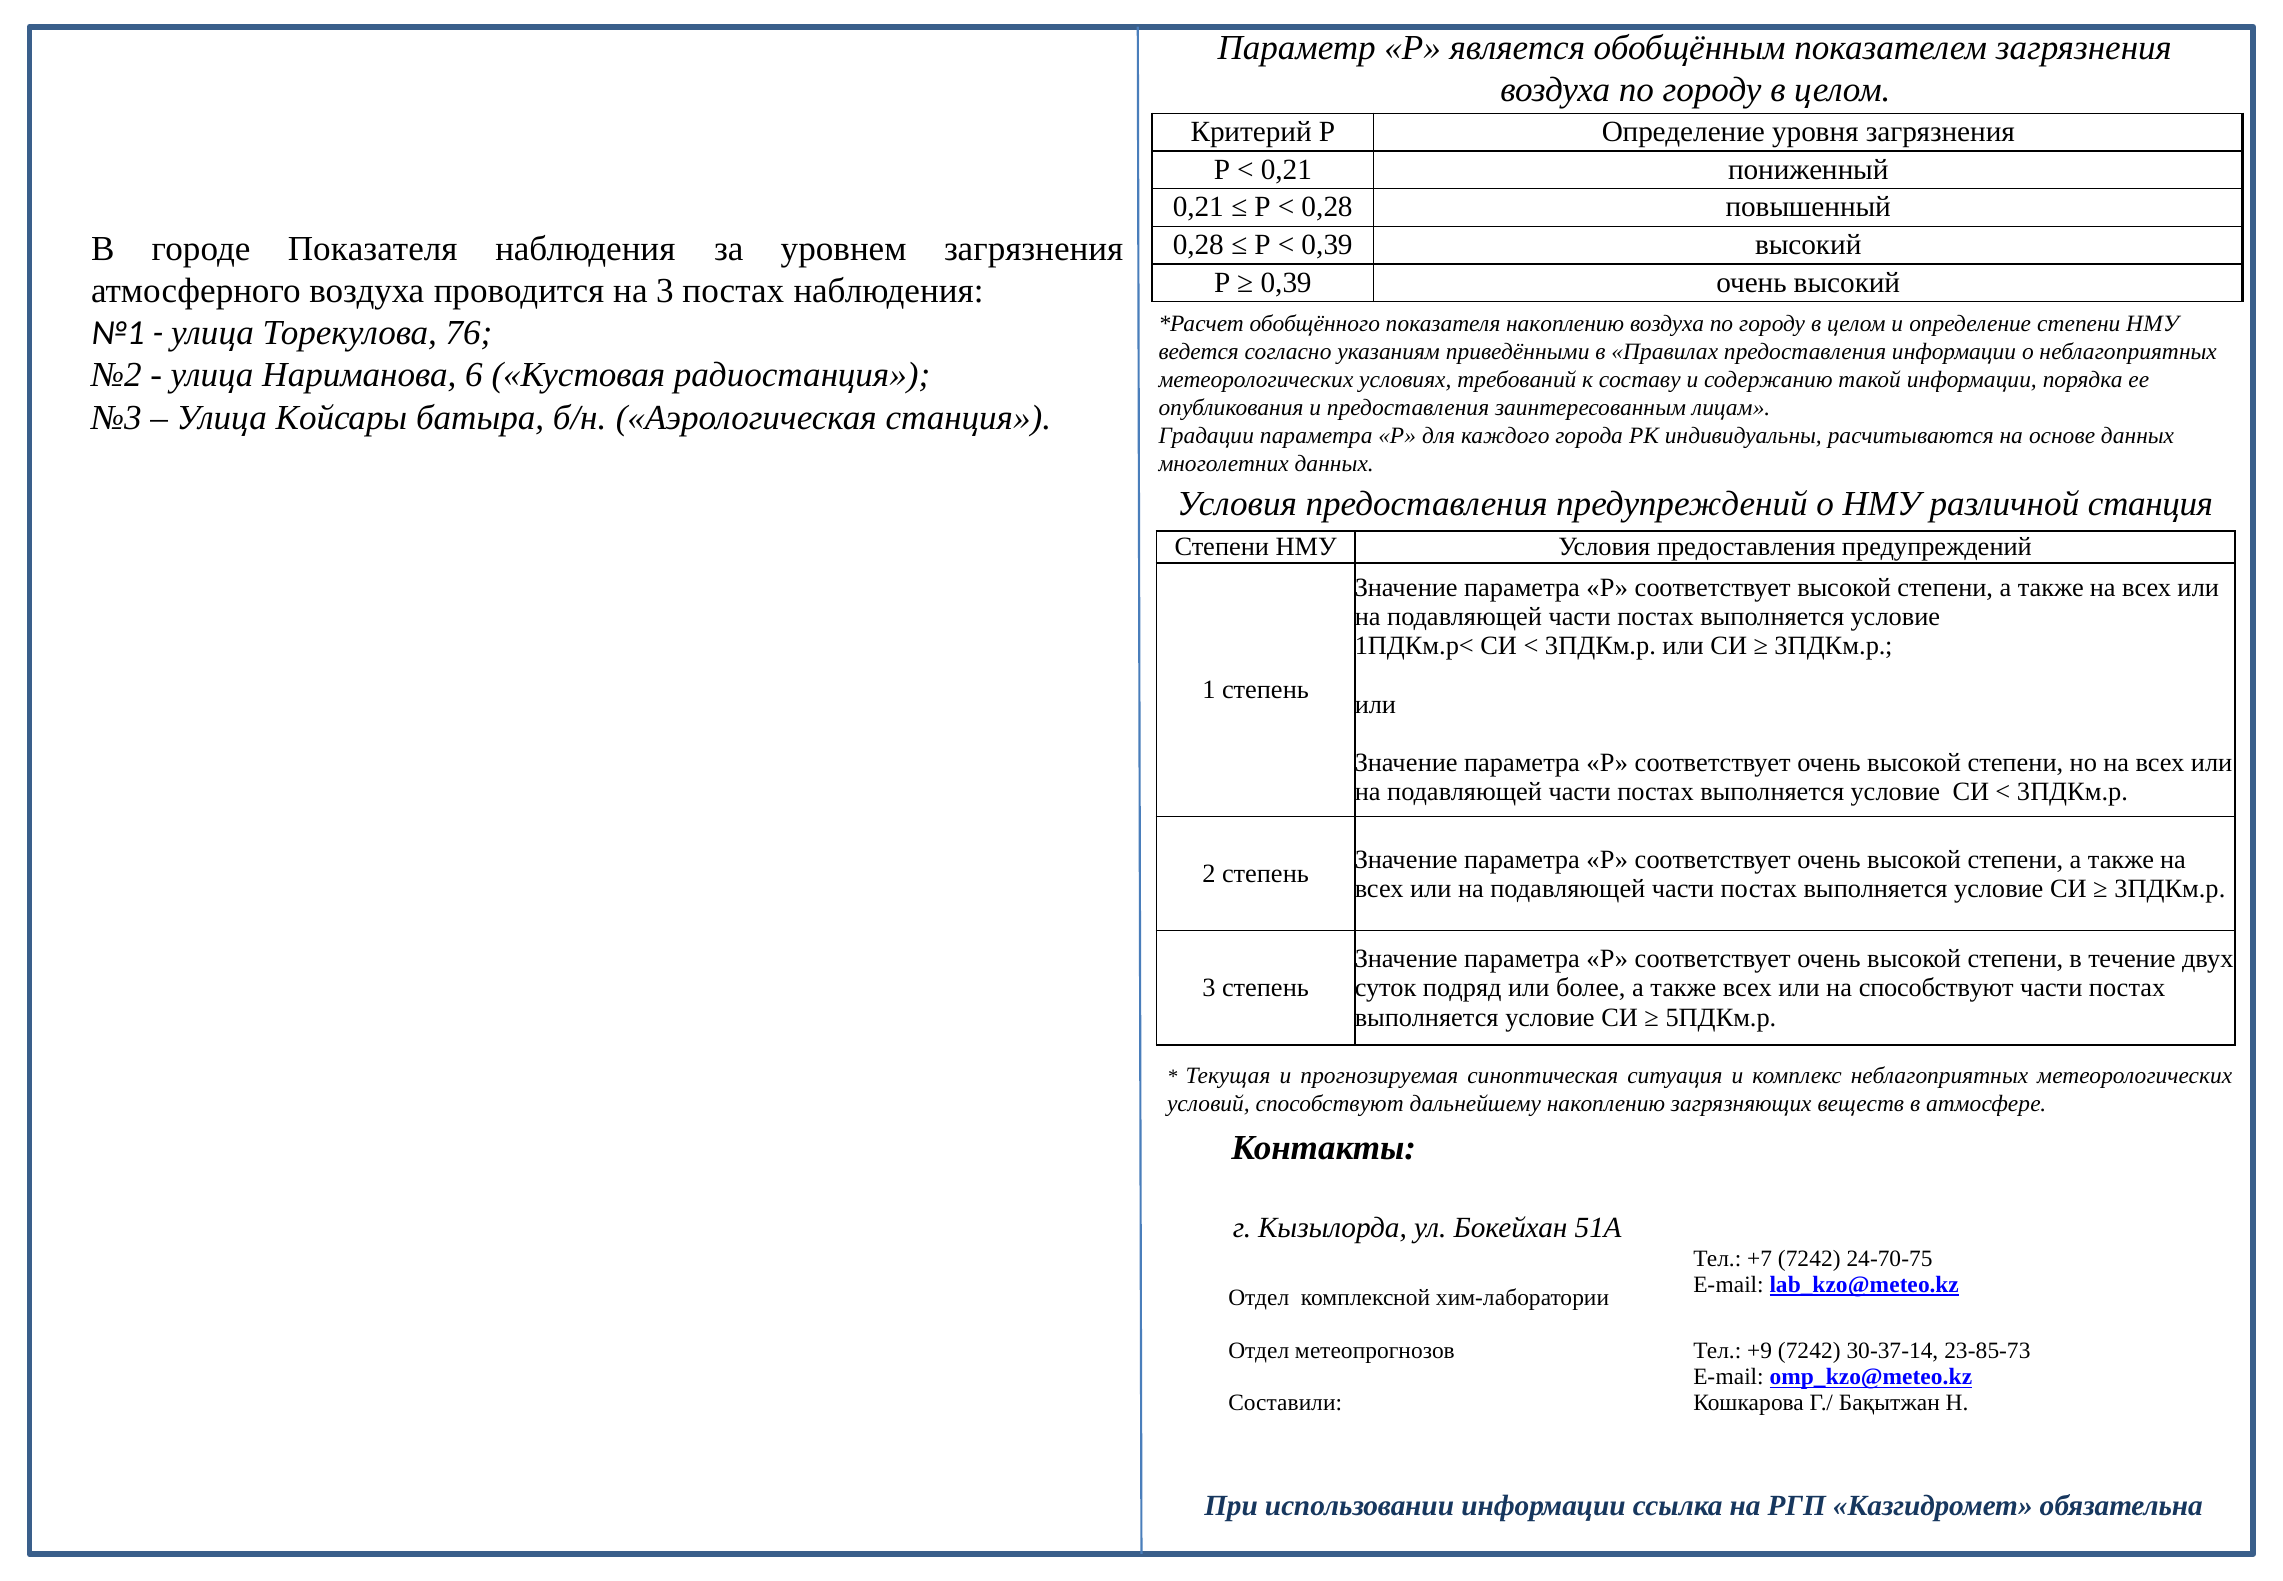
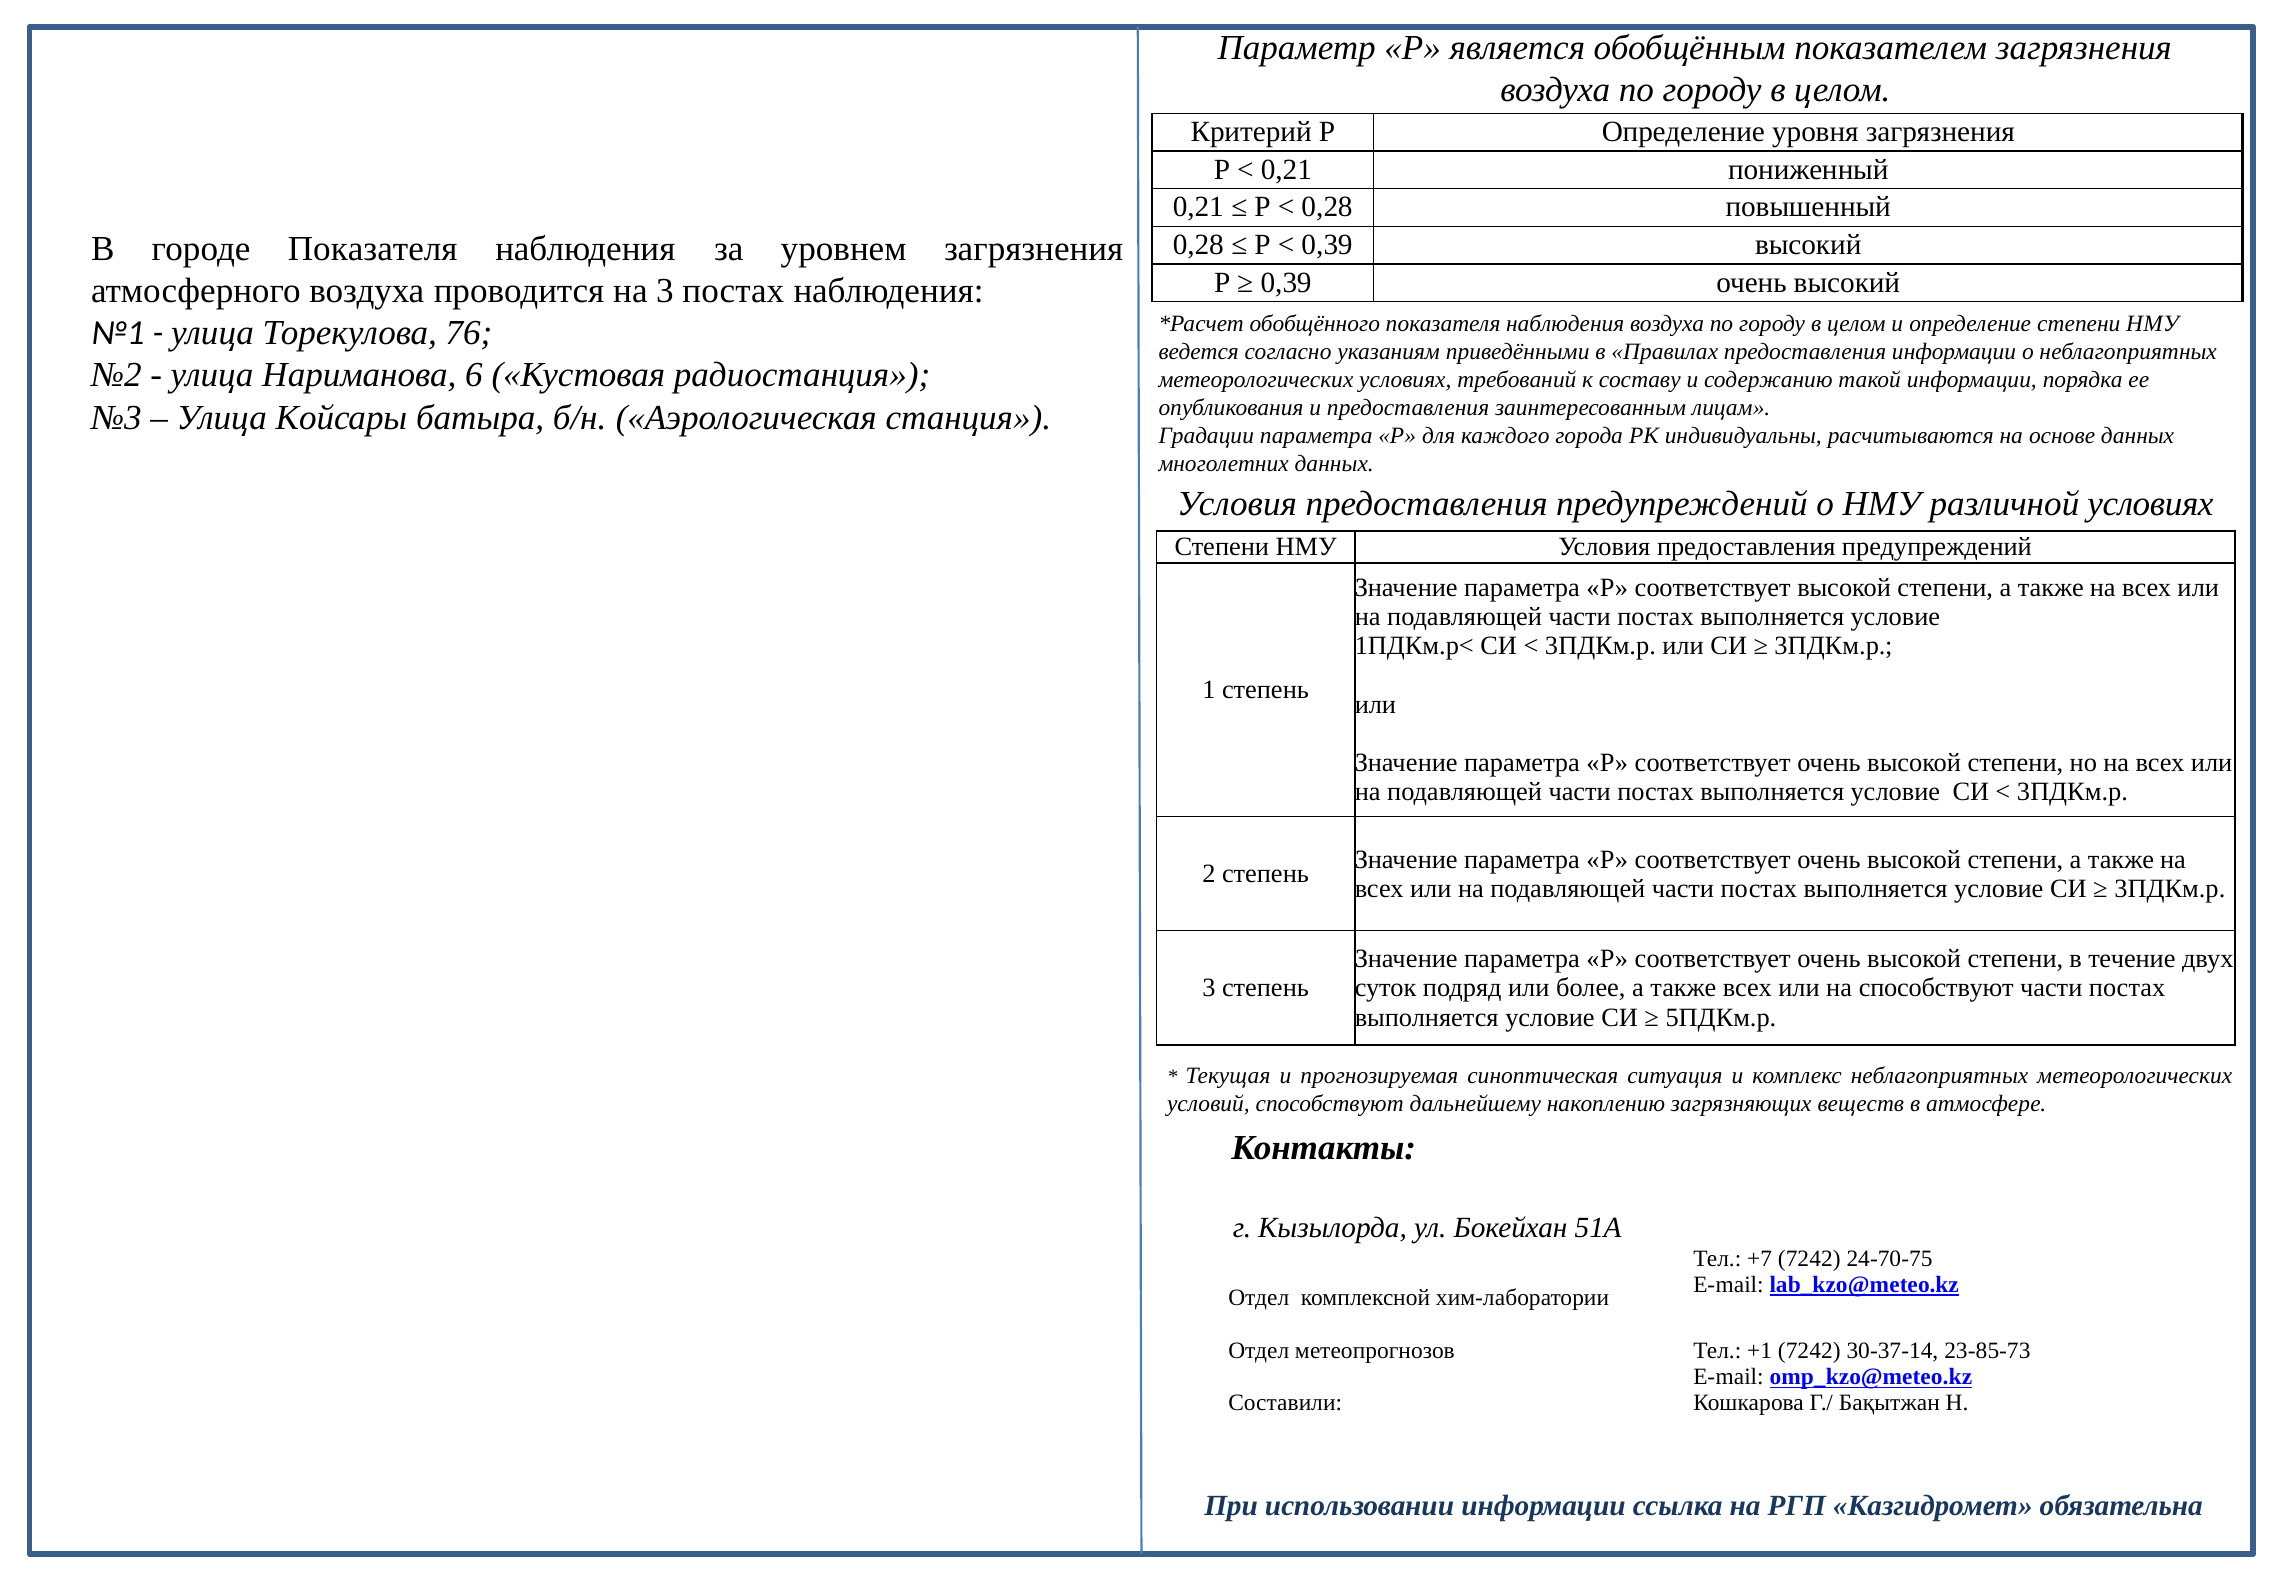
обобщённого показателя накоплению: накоплению -> наблюдения
различной станция: станция -> условиях
+9: +9 -> +1
